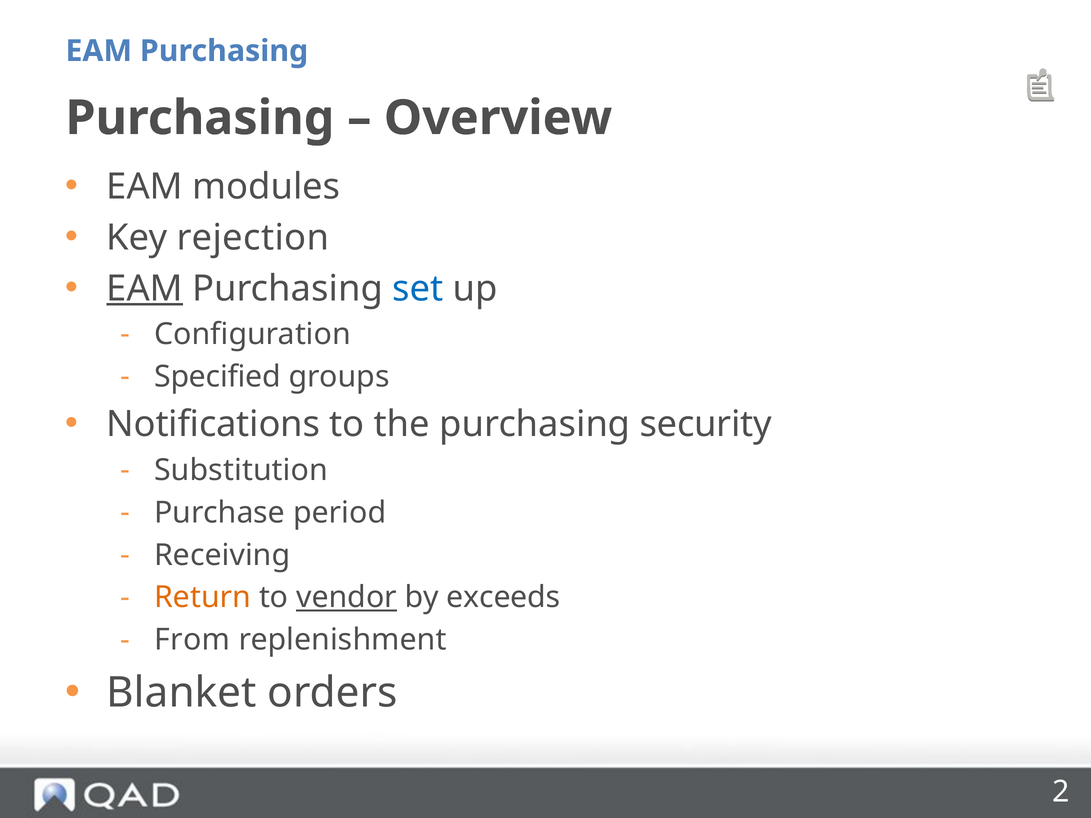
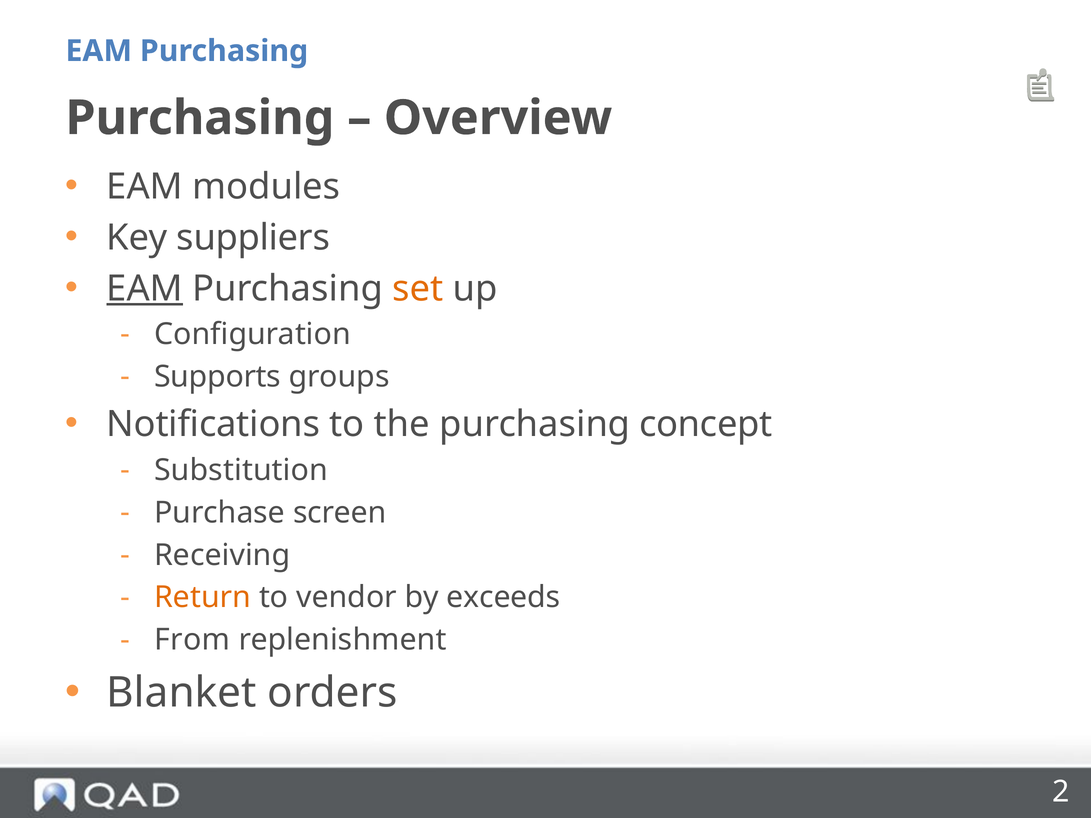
rejection: rejection -> suppliers
set colour: blue -> orange
Specified: Specified -> Supports
security: security -> concept
period: period -> screen
vendor underline: present -> none
